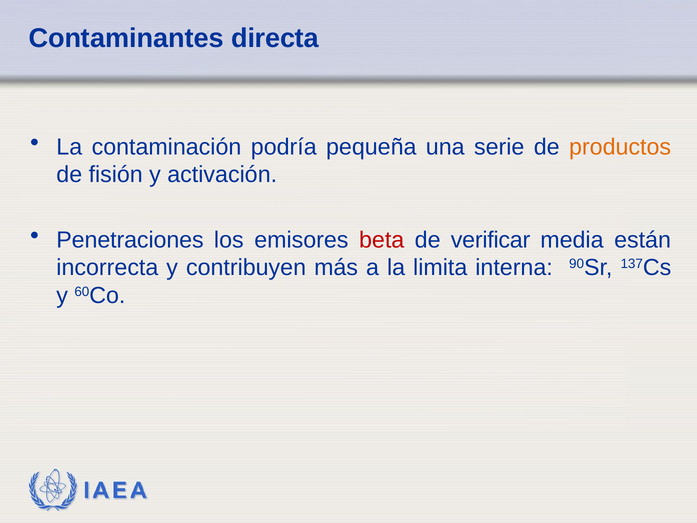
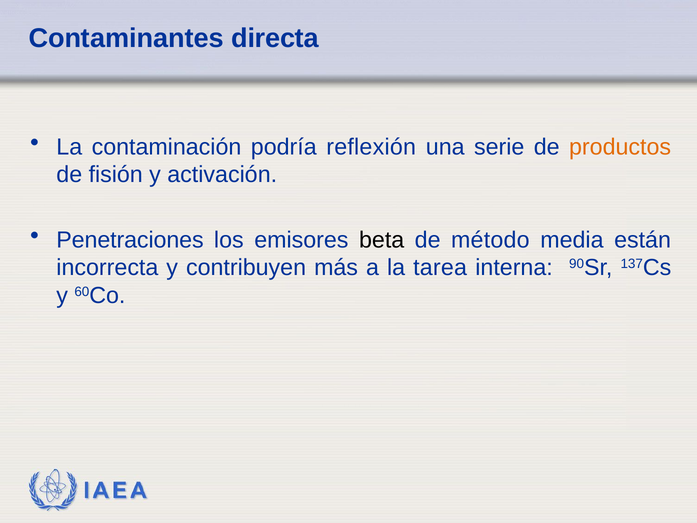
pequeña: pequeña -> reflexión
beta colour: red -> black
verificar: verificar -> método
limita: limita -> tarea
